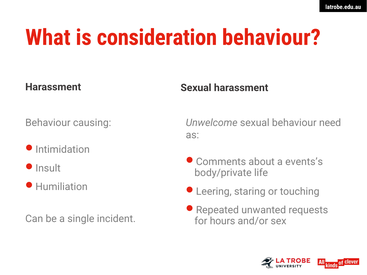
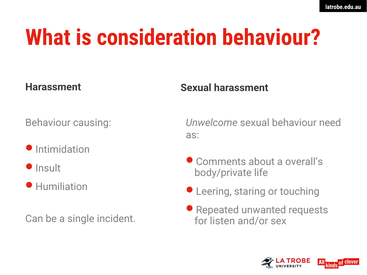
events’s: events’s -> overall’s
hours: hours -> listen
